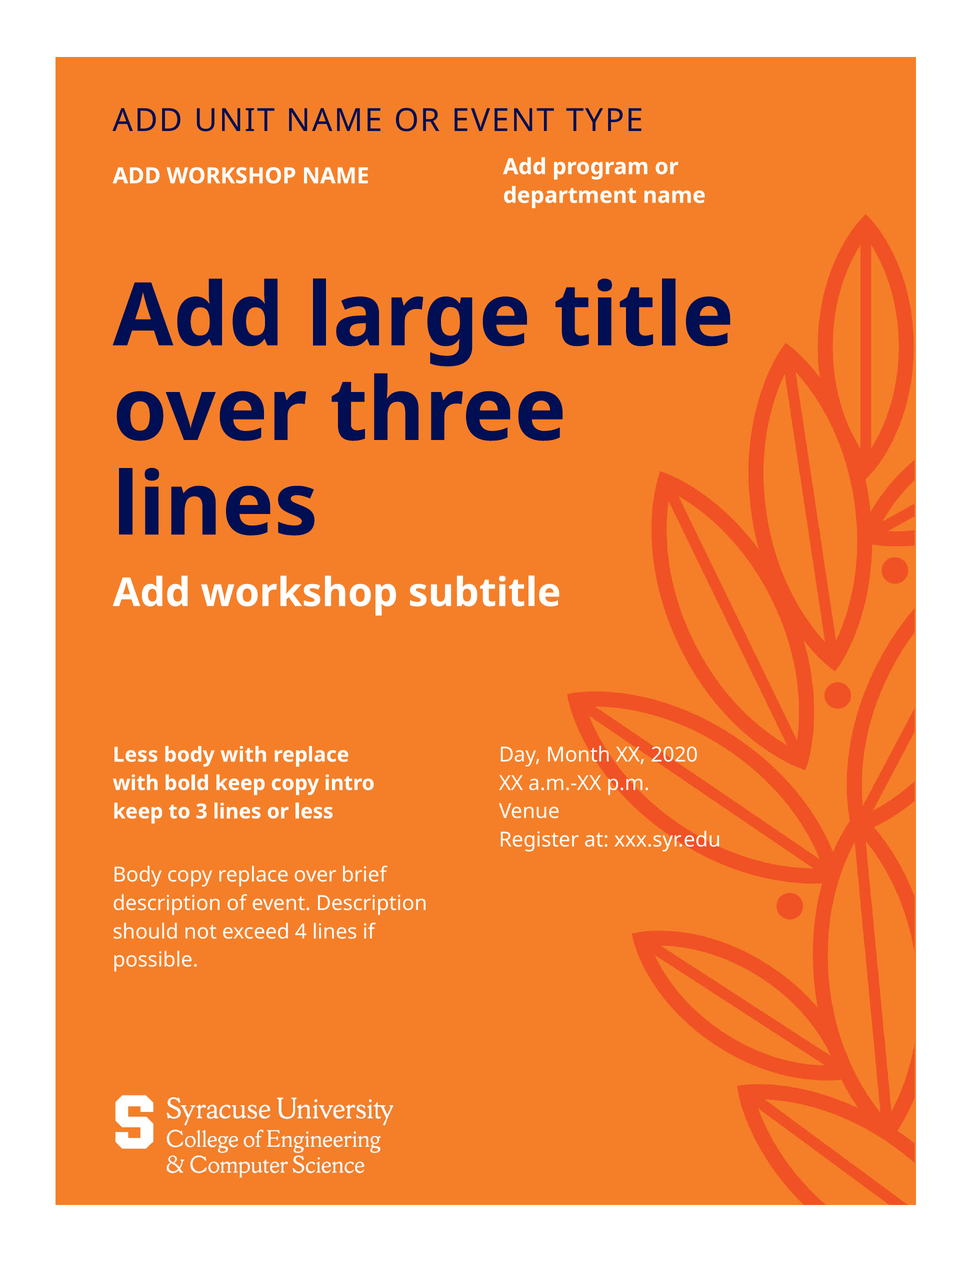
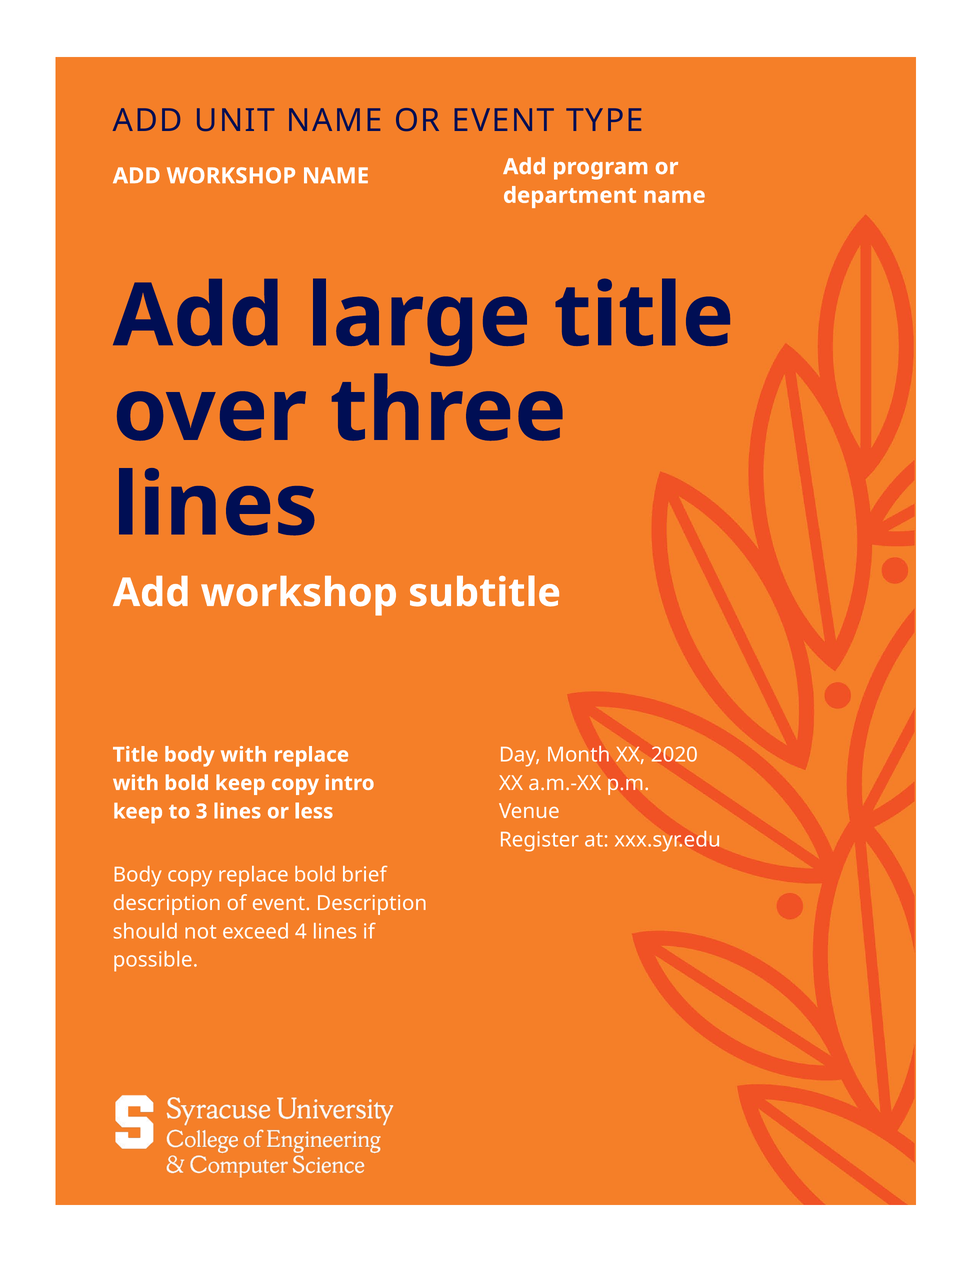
Less at (136, 755): Less -> Title
replace over: over -> bold
